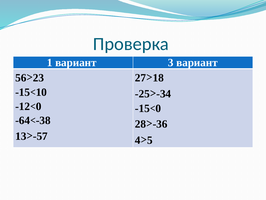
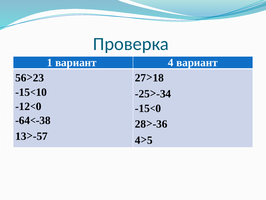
вариант 3: 3 -> 4
